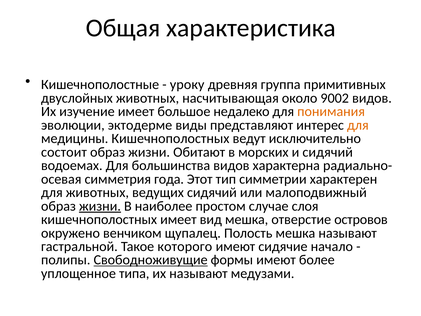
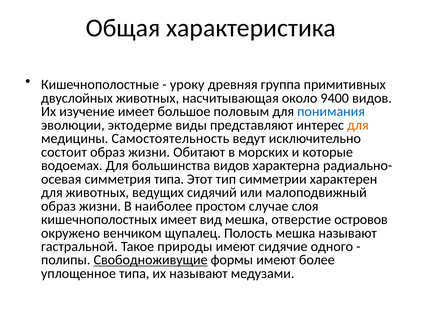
9002: 9002 -> 9400
недалеко: недалеко -> половым
понимания colour: orange -> blue
медицины Кишечнополостных: Кишечнополостных -> Самостоятельность
и сидячий: сидячий -> которые
симметрия года: года -> типа
жизни at (100, 206) underline: present -> none
которого: которого -> природы
начало: начало -> одного
